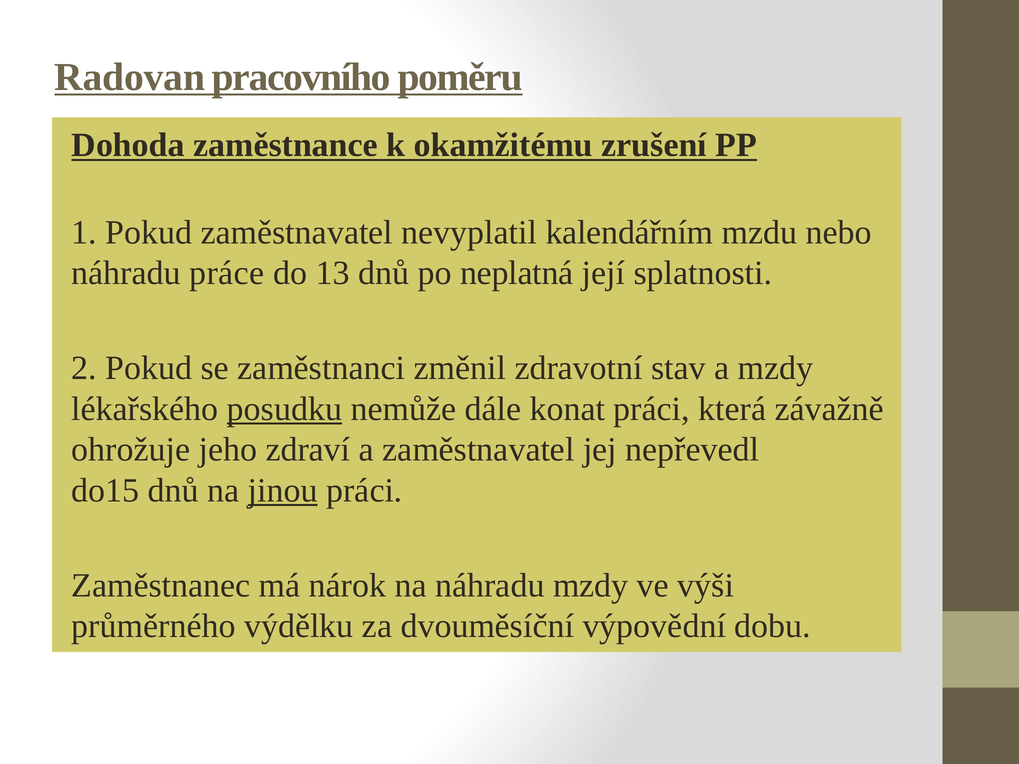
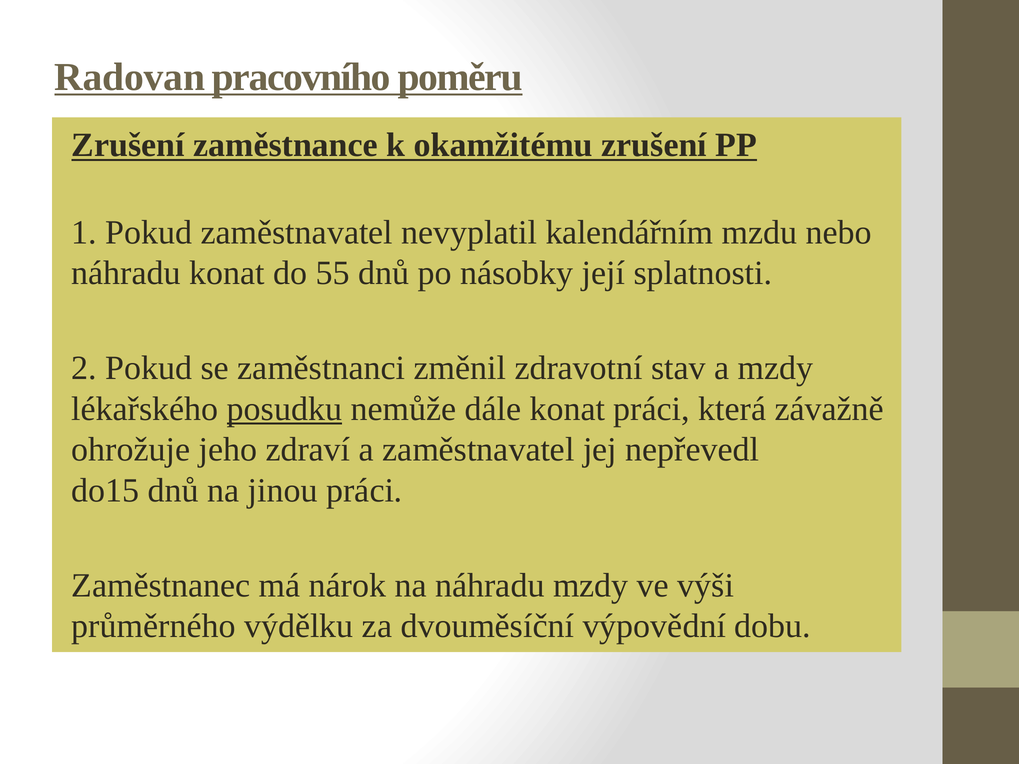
Dohoda at (128, 145): Dohoda -> Zrušení
náhradu práce: práce -> konat
13: 13 -> 55
neplatná: neplatná -> násobky
jinou underline: present -> none
